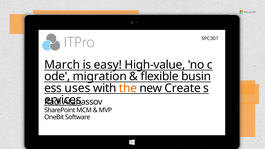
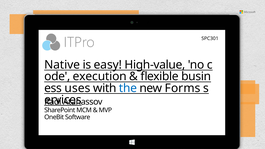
March: March -> Native
migration: migration -> execution
the colour: orange -> blue
Create: Create -> Forms
